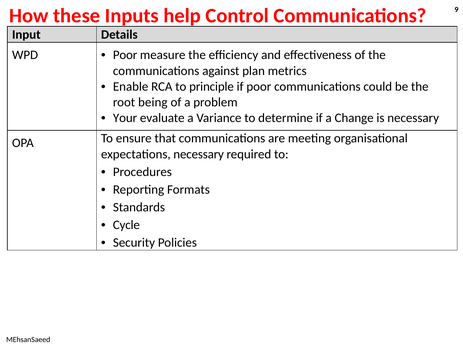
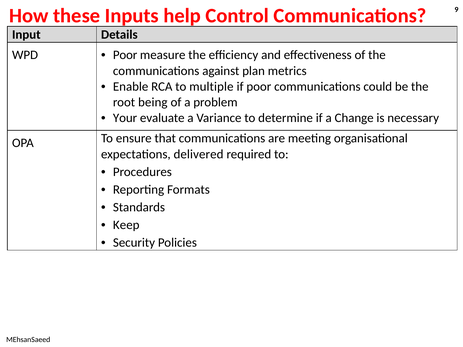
principle: principle -> multiple
expectations necessary: necessary -> delivered
Cycle: Cycle -> Keep
